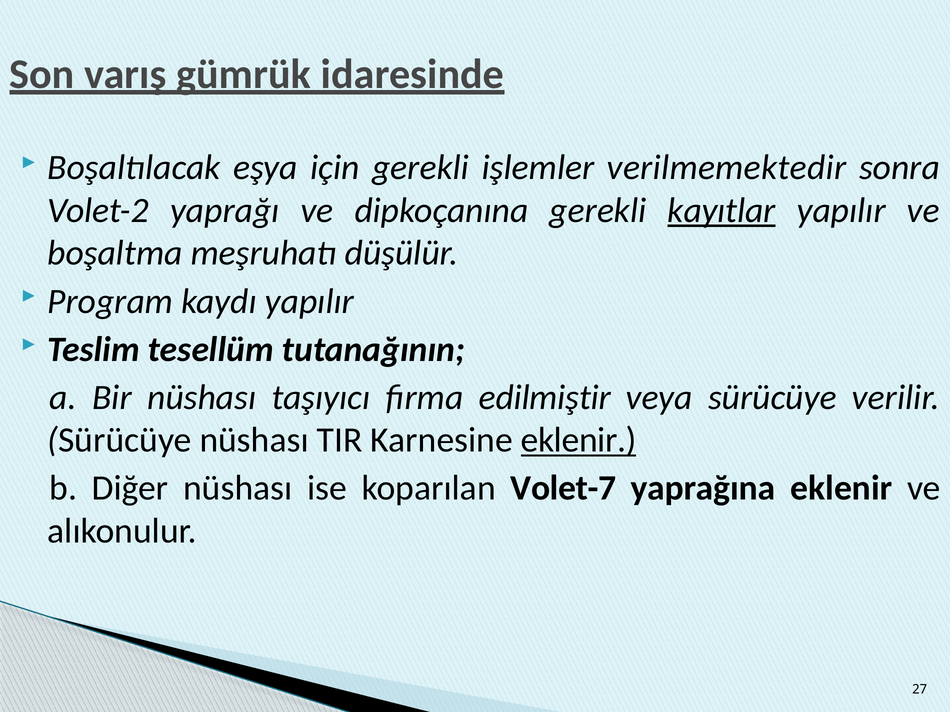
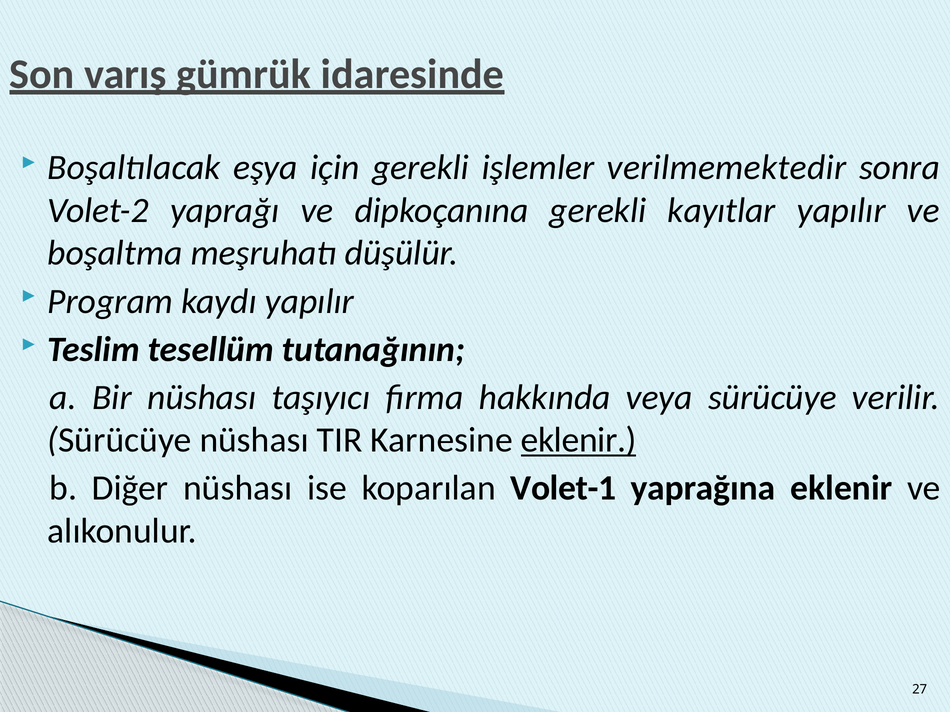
kayıtlar underline: present -> none
edilmiştir: edilmiştir -> hakkında
Volet-7: Volet-7 -> Volet-1
